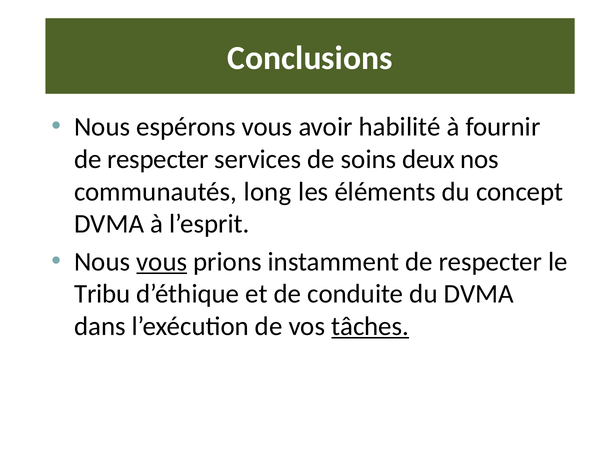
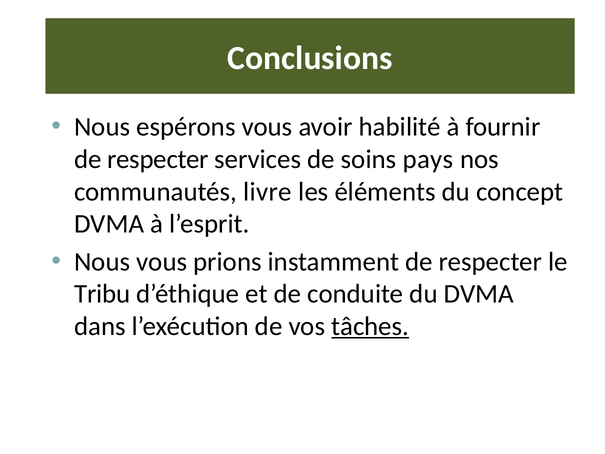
deux: deux -> pays
long: long -> livre
vous at (162, 262) underline: present -> none
